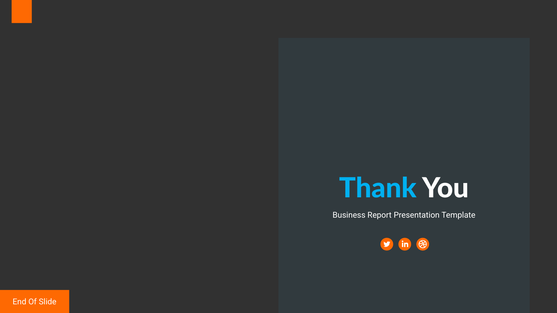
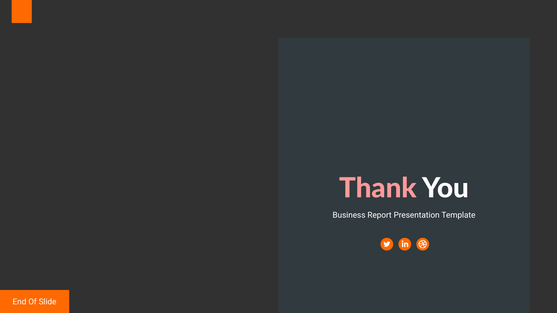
Thank colour: light blue -> pink
